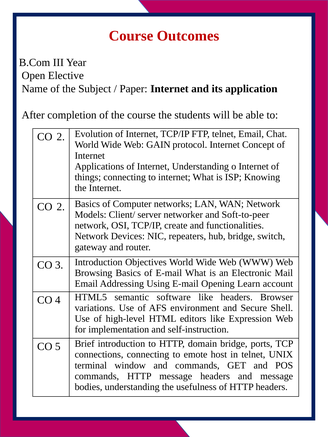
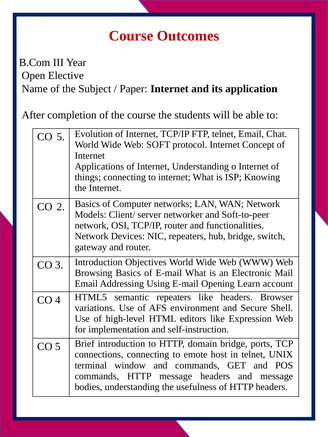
2 at (61, 137): 2 -> 5
GAIN: GAIN -> SOFT
TCP/IP create: create -> router
semantic software: software -> repeaters
